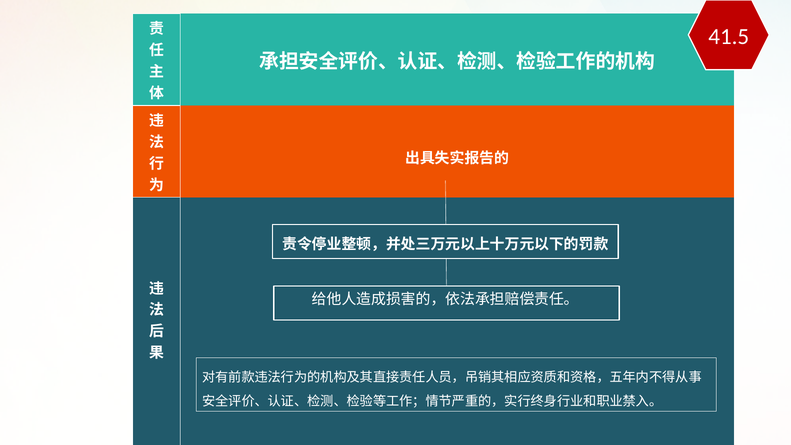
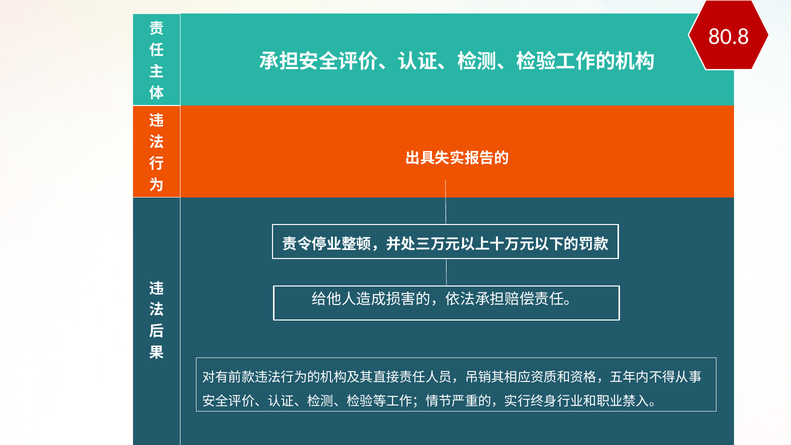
41.5: 41.5 -> 80.8
